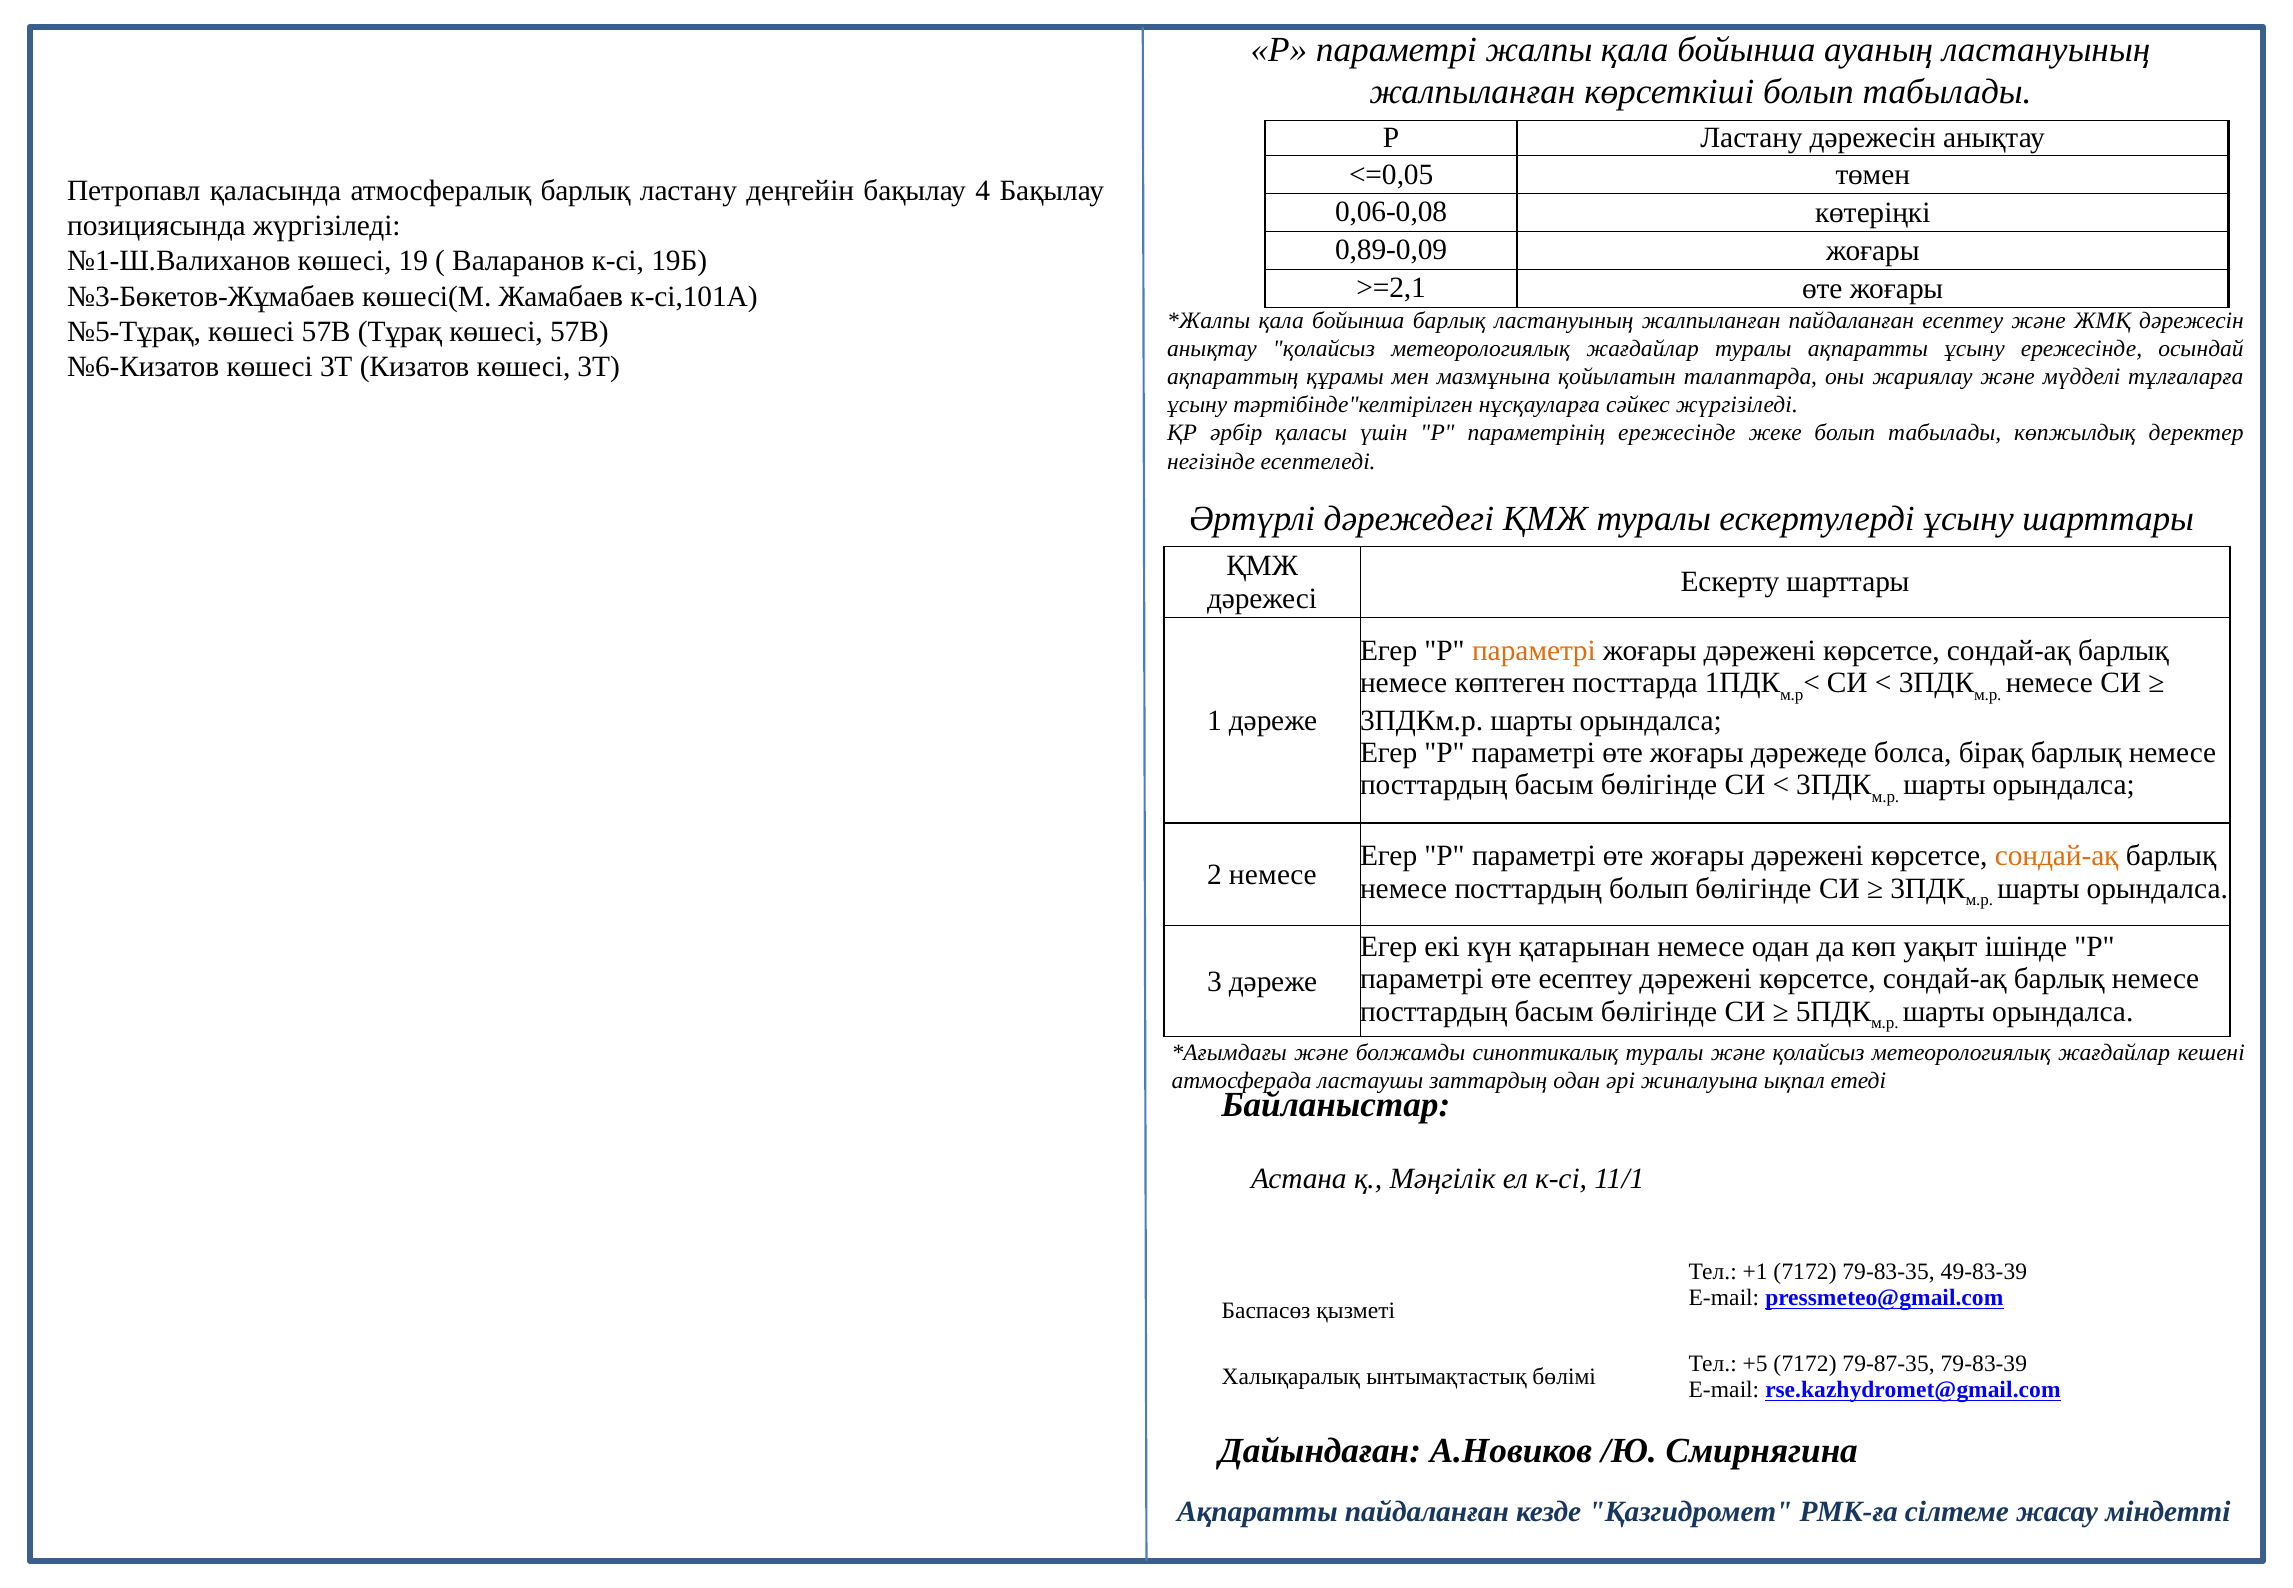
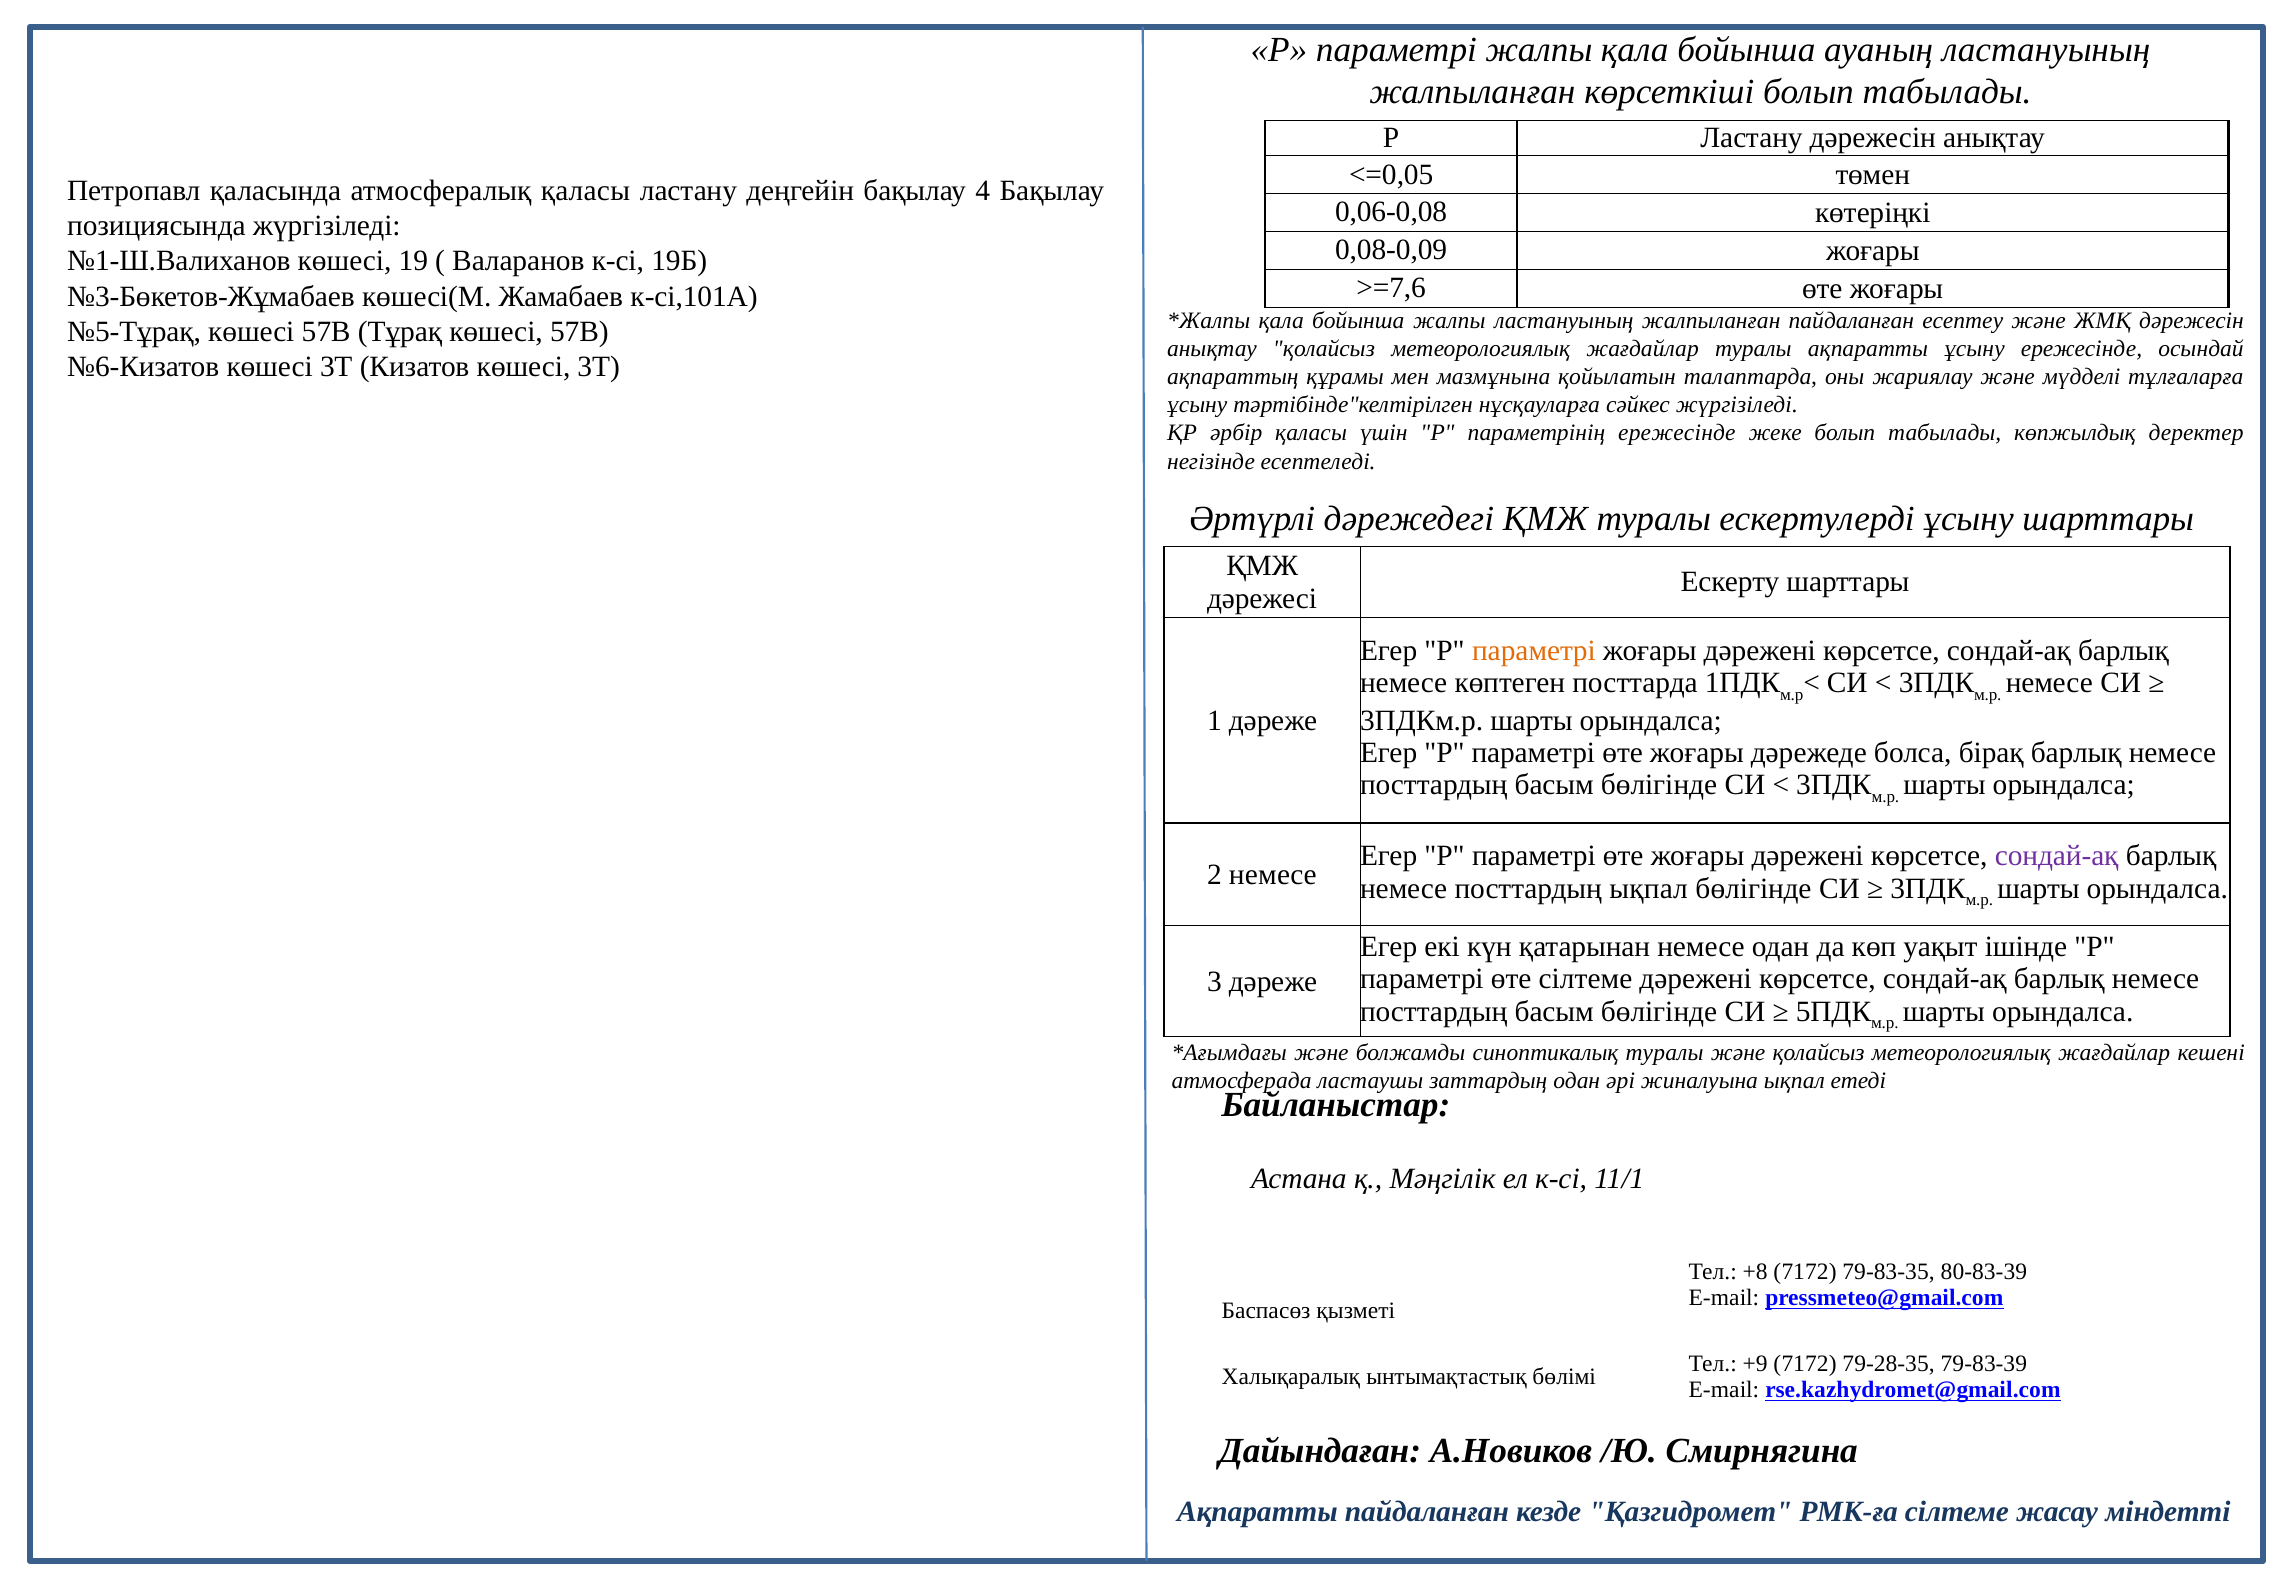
атмосфералық барлық: барлық -> қаласы
0,89-0,09: 0,89-0,09 -> 0,08-0,09
>=2,1: >=2,1 -> >=7,6
бойынша барлық: барлық -> жалпы
сондай-ақ at (2057, 856) colour: orange -> purple
посттардың болып: болып -> ықпал
өте есептеу: есептеу -> сілтеме
+1: +1 -> +8
49-83-39: 49-83-39 -> 80-83-39
+5: +5 -> +9
79-87-35: 79-87-35 -> 79-28-35
